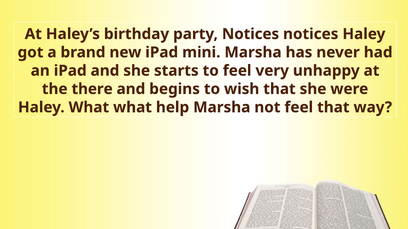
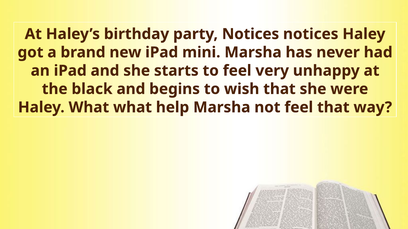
there: there -> black
